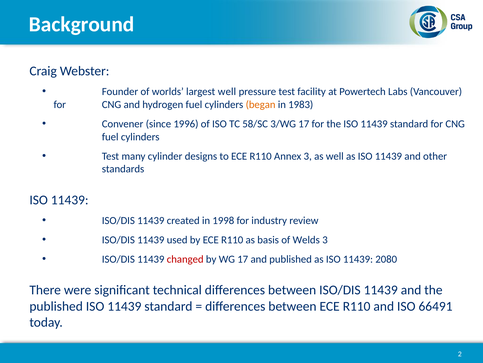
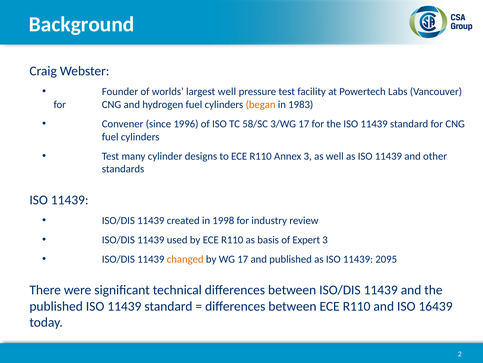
Welds: Welds -> Expert
changed colour: red -> orange
2080: 2080 -> 2095
66491: 66491 -> 16439
